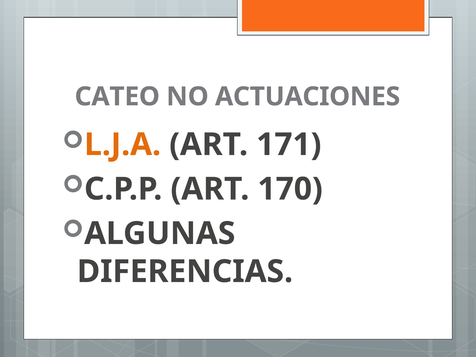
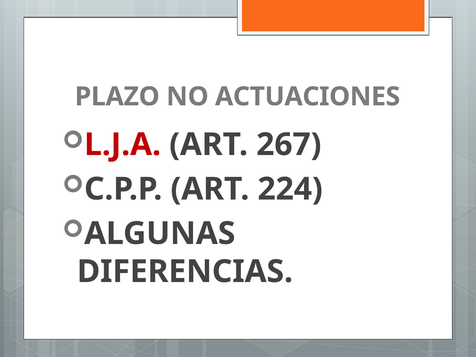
CATEO: CATEO -> PLAZO
L.J.A colour: orange -> red
171: 171 -> 267
170: 170 -> 224
